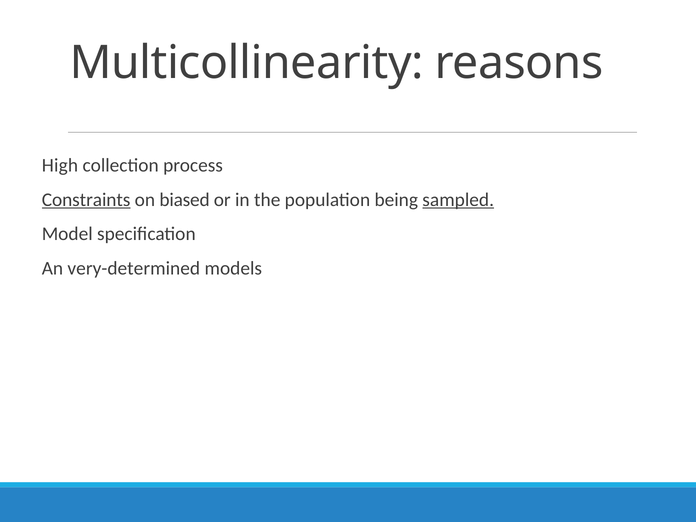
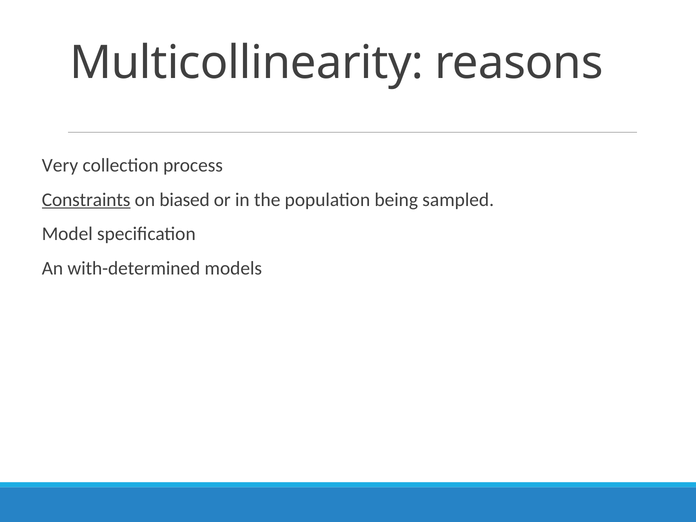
High: High -> Very
sampled underline: present -> none
very-determined: very-determined -> with-determined
